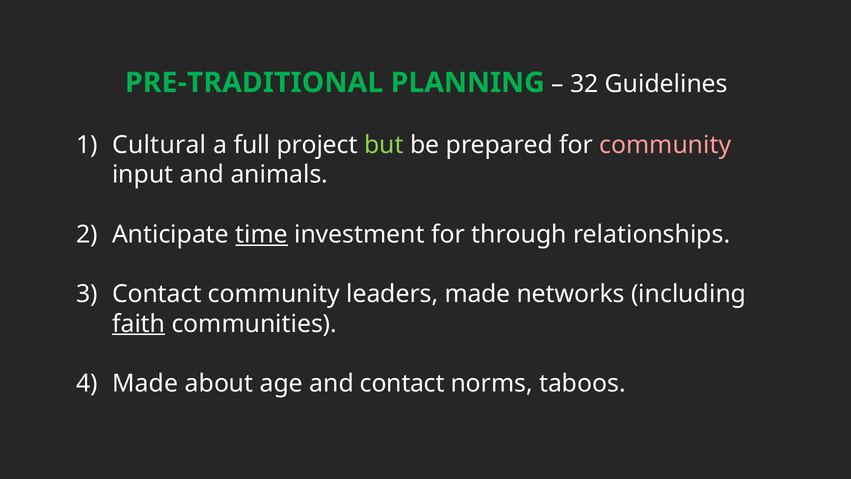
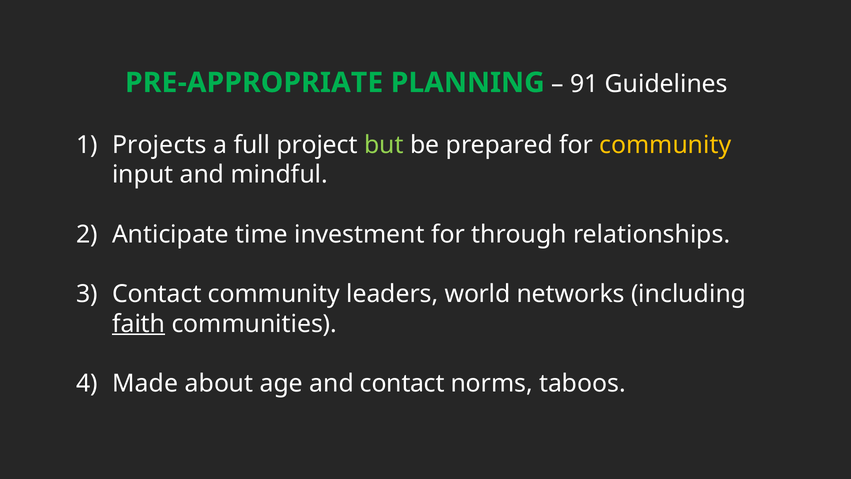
PRE-TRADITIONAL: PRE-TRADITIONAL -> PRE-APPROPRIATE
32: 32 -> 91
Cultural: Cultural -> Projects
community at (665, 145) colour: pink -> yellow
animals: animals -> mindful
time underline: present -> none
leaders made: made -> world
